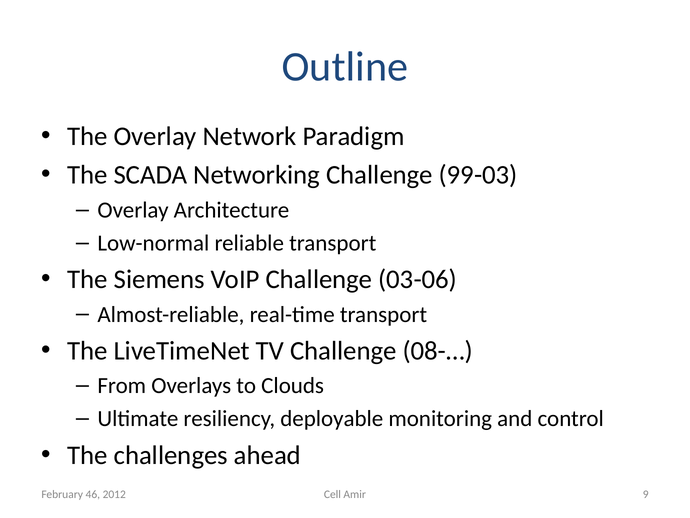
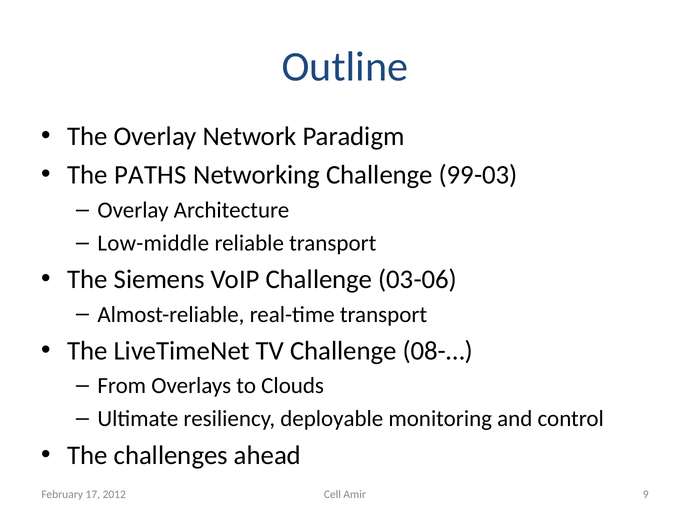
SCADA: SCADA -> PATHS
Low-normal: Low-normal -> Low-middle
46: 46 -> 17
